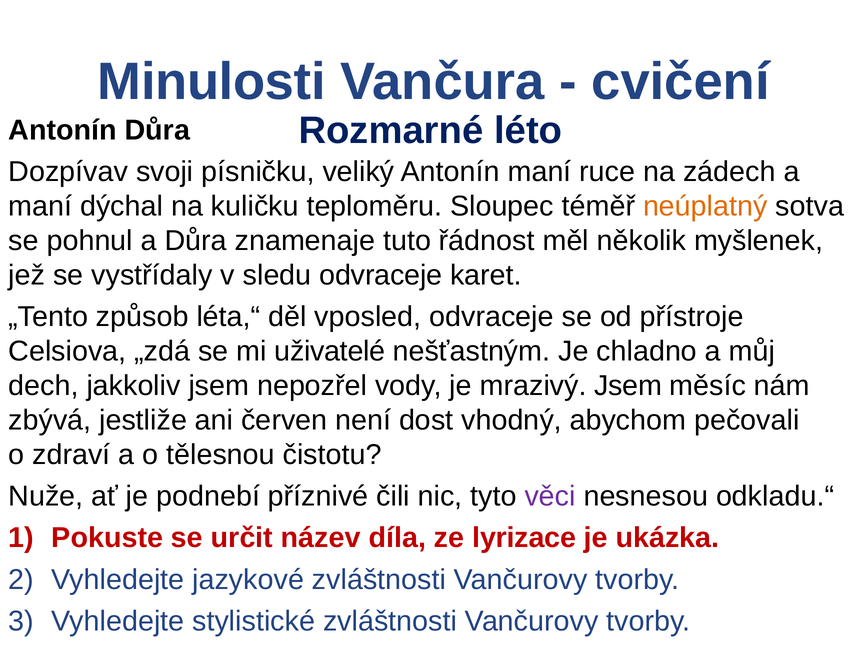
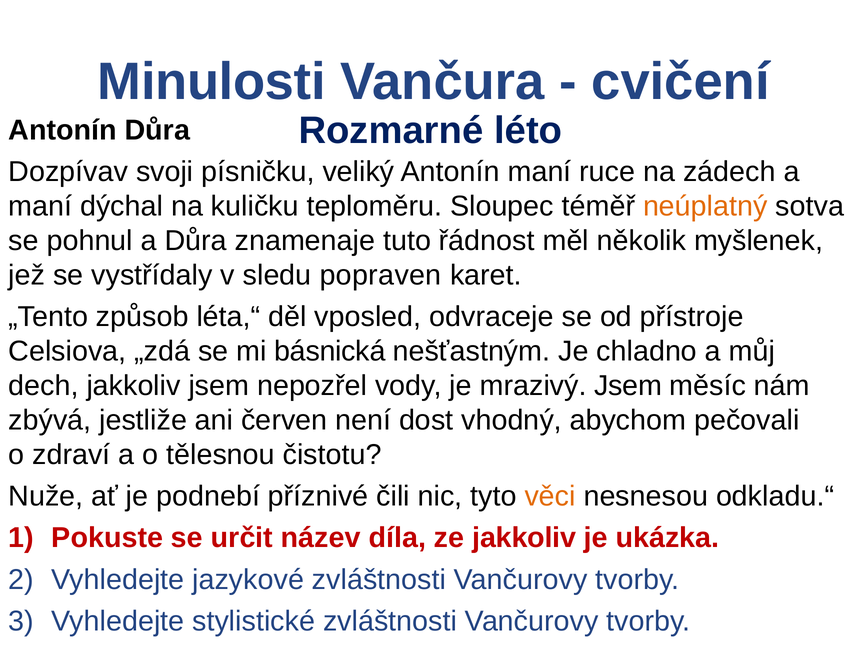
sledu odvraceje: odvraceje -> popraven
uživatelé: uživatelé -> básnická
věci colour: purple -> orange
ze lyrizace: lyrizace -> jakkoliv
